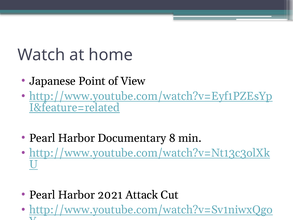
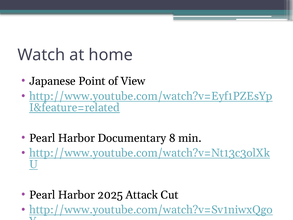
2021: 2021 -> 2025
